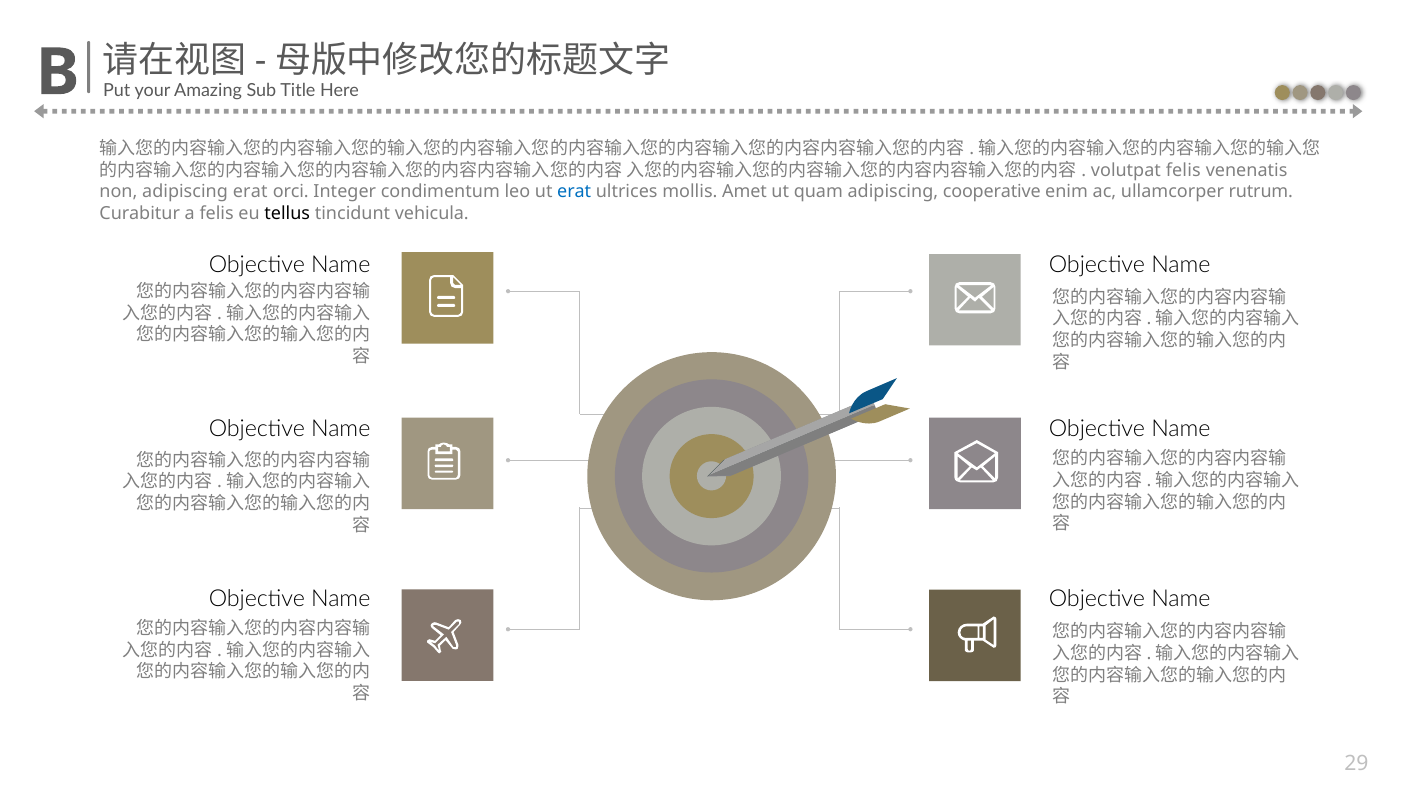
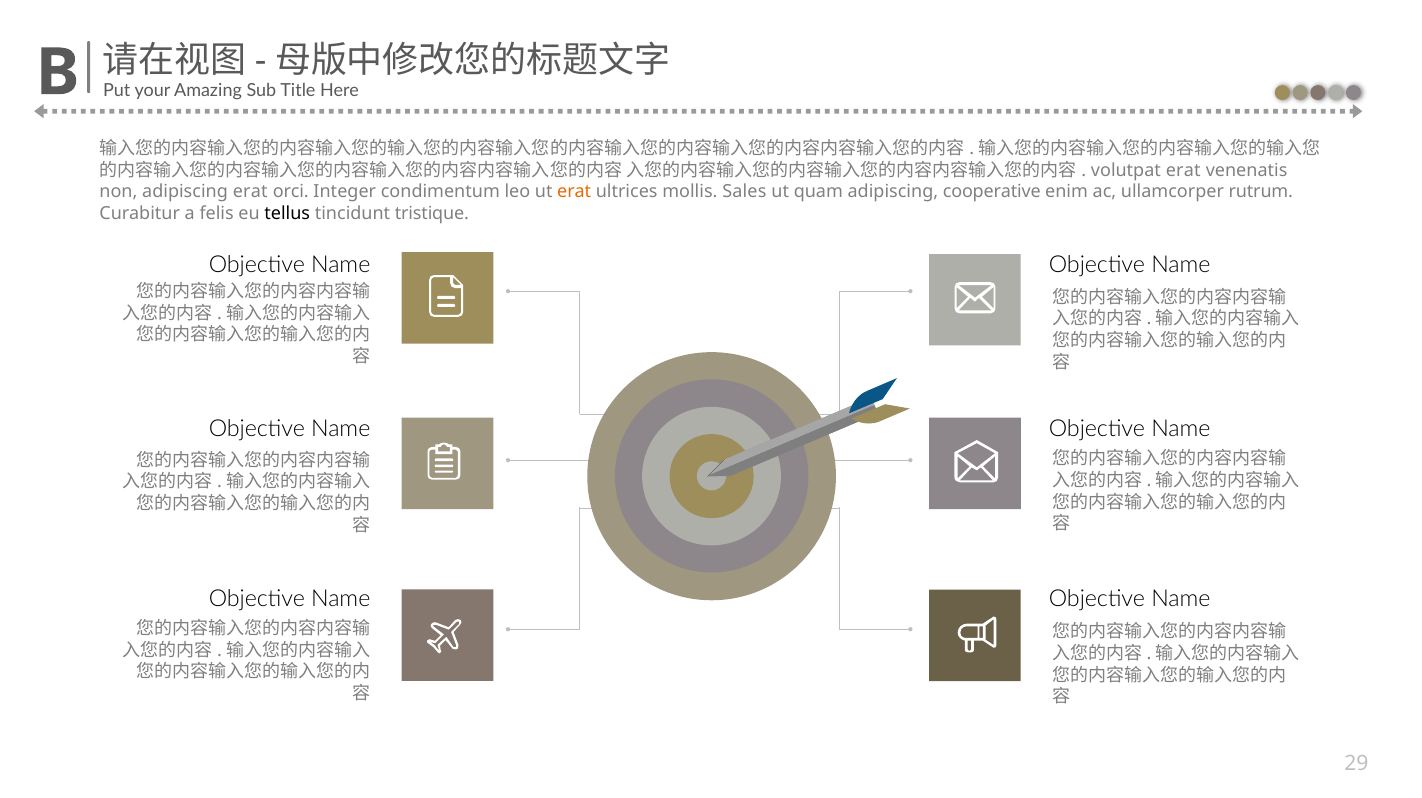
volutpat felis: felis -> erat
erat at (574, 192) colour: blue -> orange
Amet: Amet -> Sales
vehicula: vehicula -> tristique
